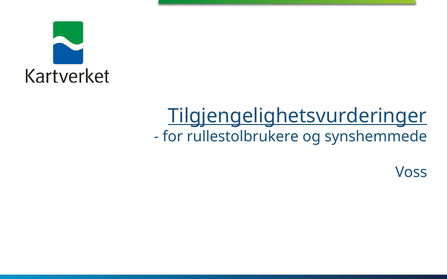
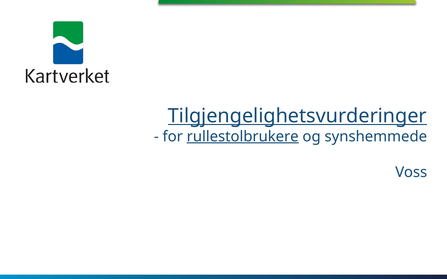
rullestolbrukere underline: none -> present
